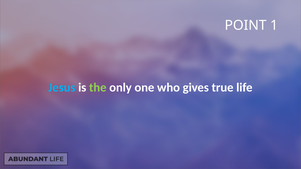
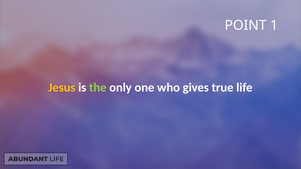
Jesus colour: light blue -> yellow
